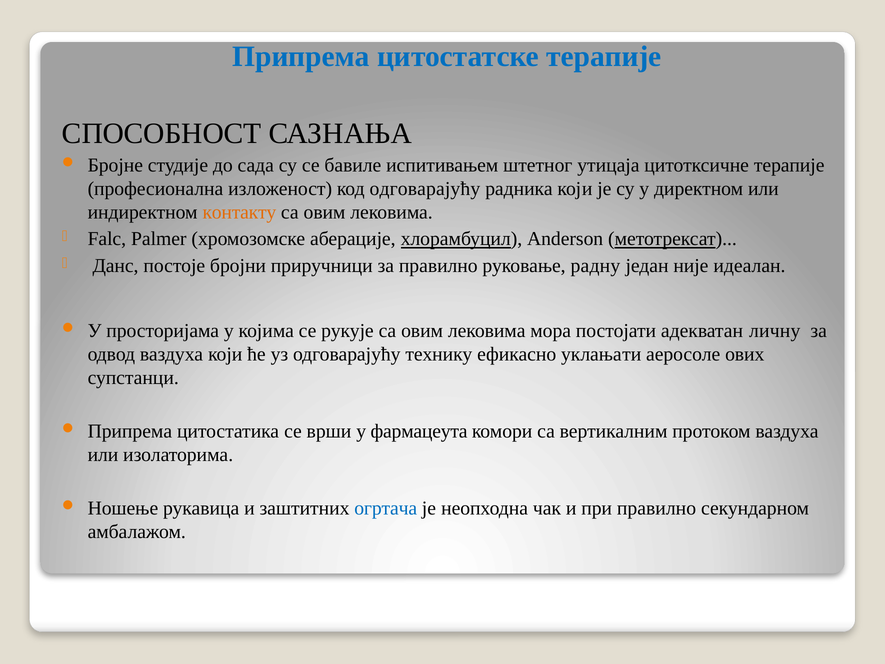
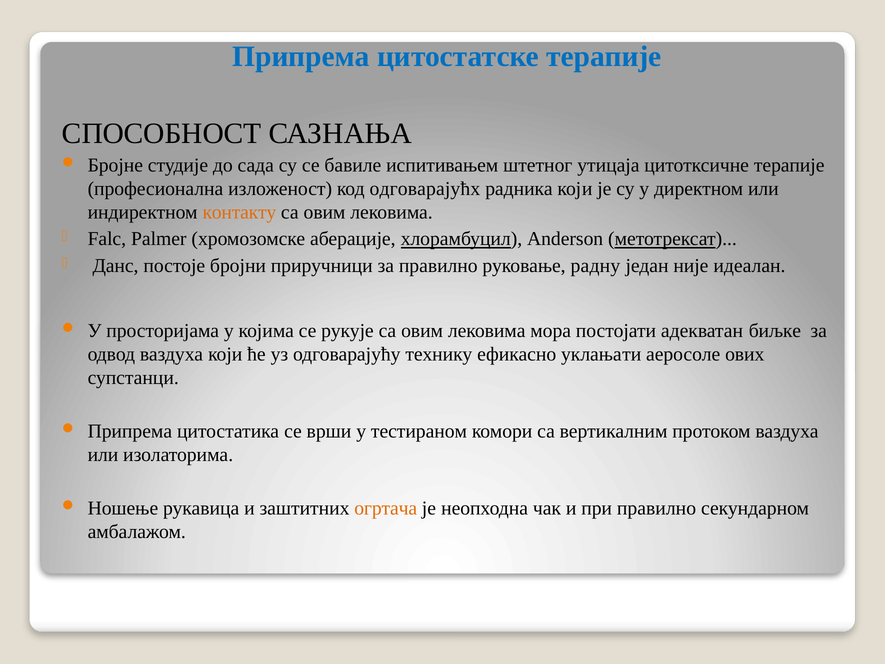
код одговарајућу: одговарајућу -> одговарајућх
личну: личну -> биљке
фармацеута: фармацеута -> тестираном
огртача colour: blue -> orange
